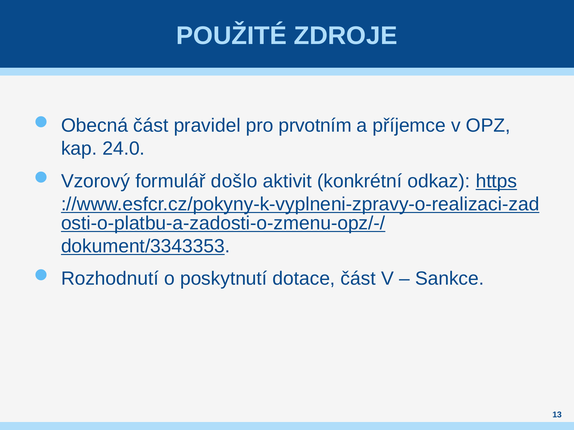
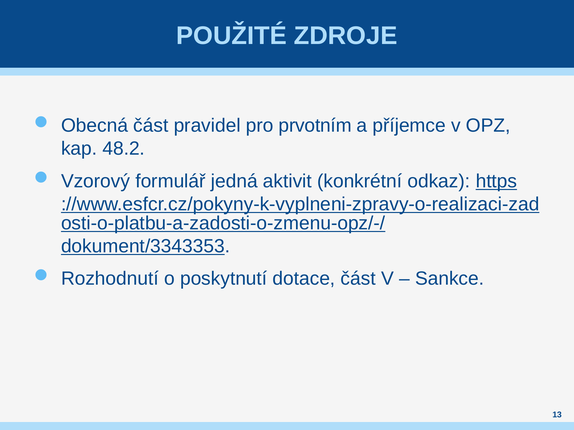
24.0: 24.0 -> 48.2
došlo: došlo -> jedná
